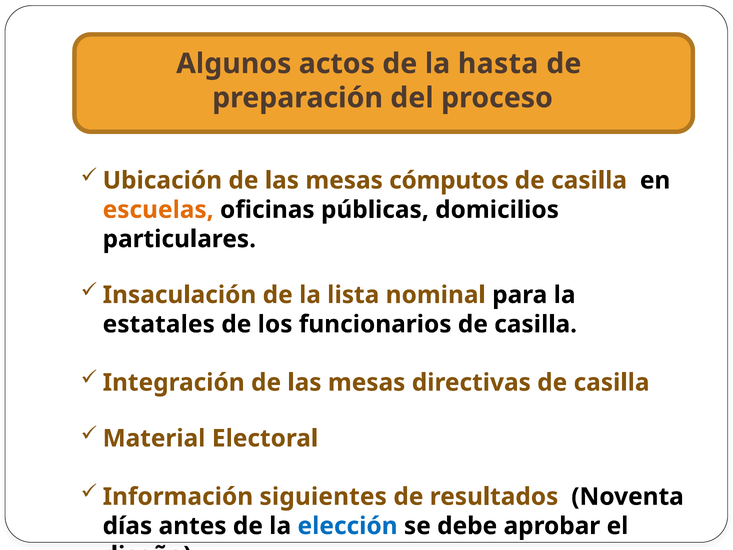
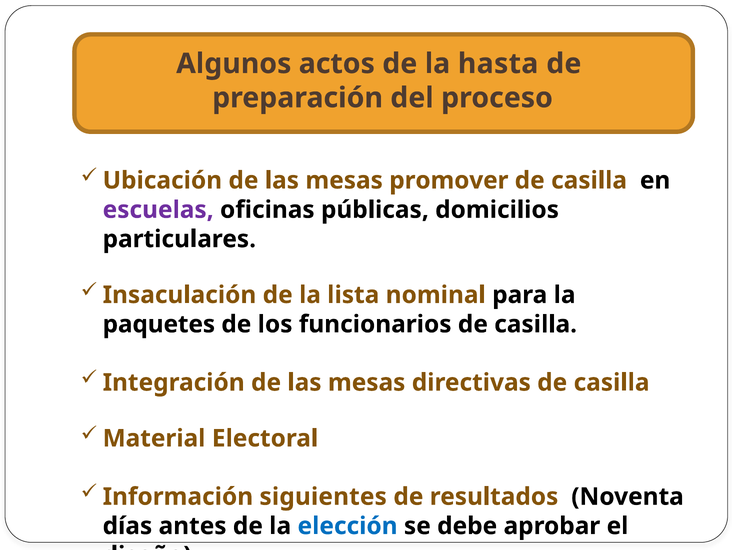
cómputos: cómputos -> promover
escuelas colour: orange -> purple
estatales: estatales -> paquetes
